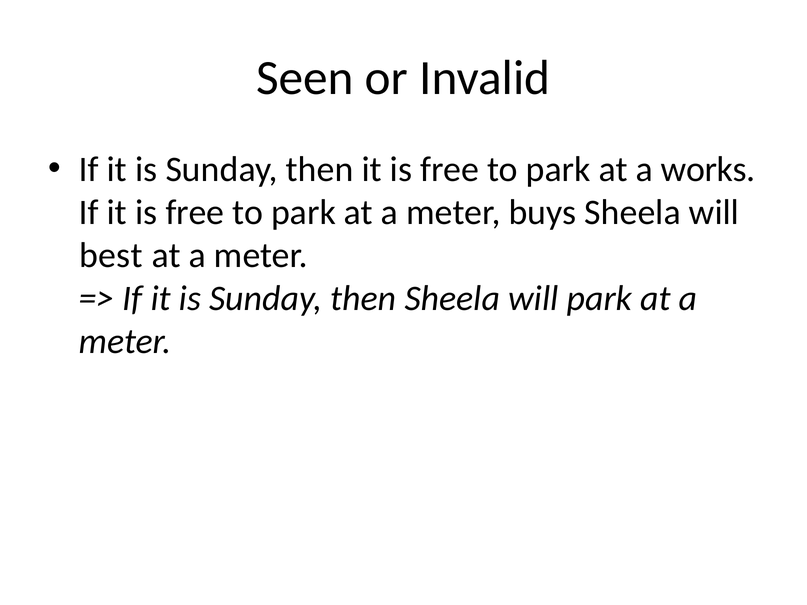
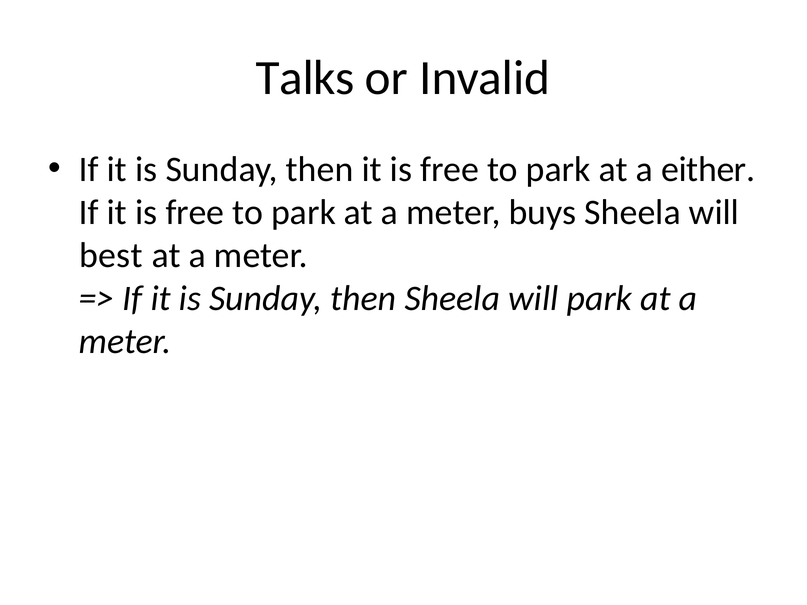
Seen: Seen -> Talks
works: works -> either
